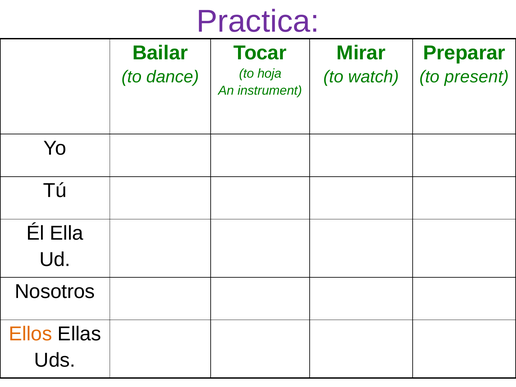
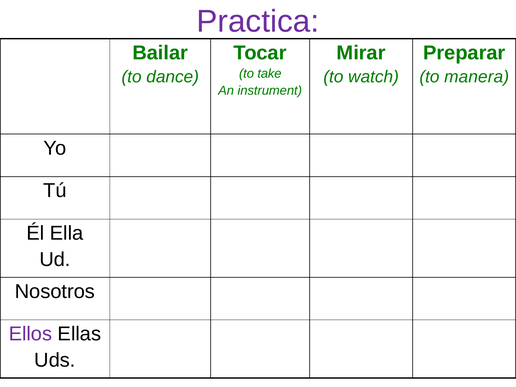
hoja: hoja -> take
present: present -> manera
Ellos colour: orange -> purple
